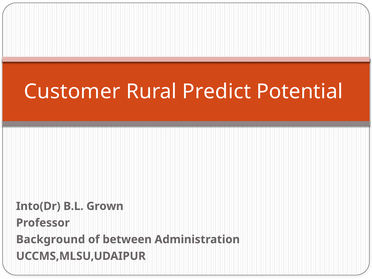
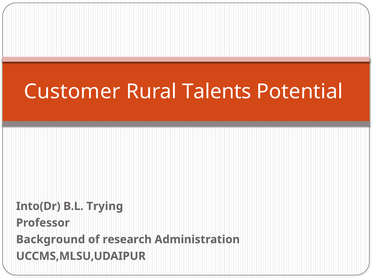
Predict: Predict -> Talents
Grown: Grown -> Trying
between: between -> research
